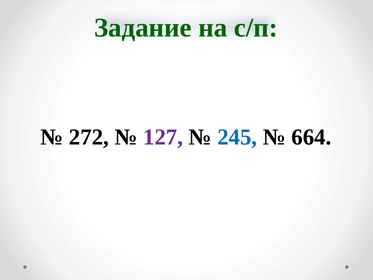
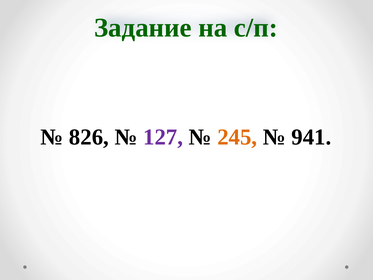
272: 272 -> 826
245 colour: blue -> orange
664: 664 -> 941
